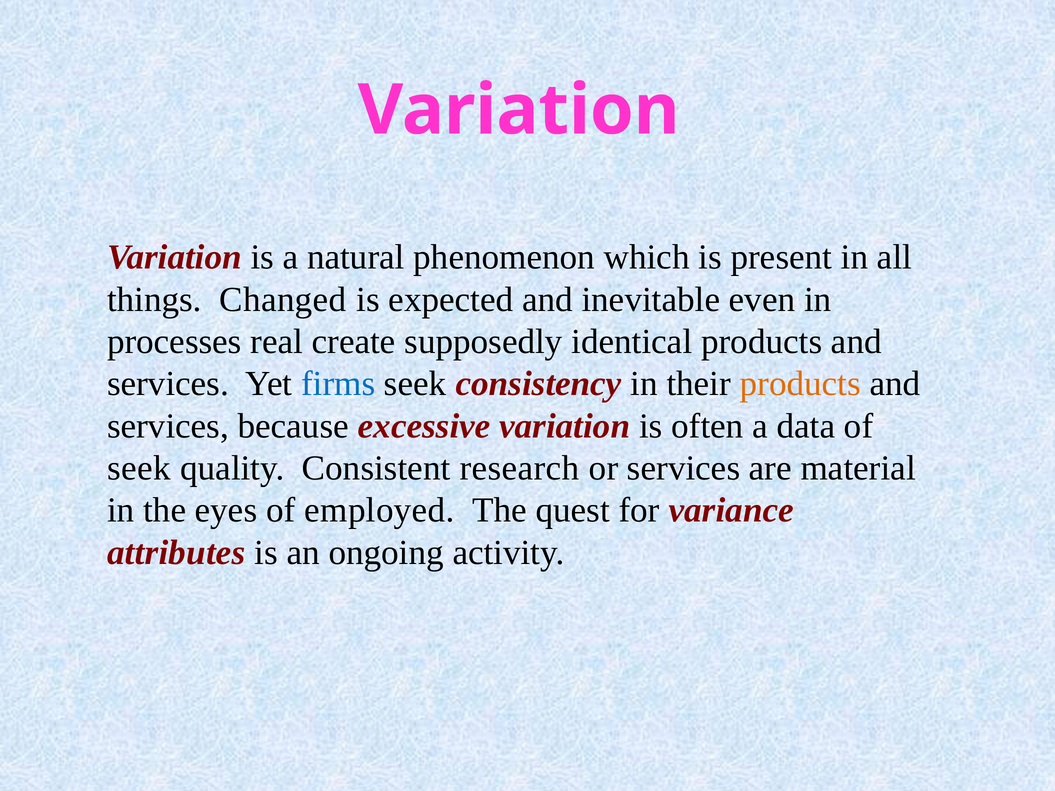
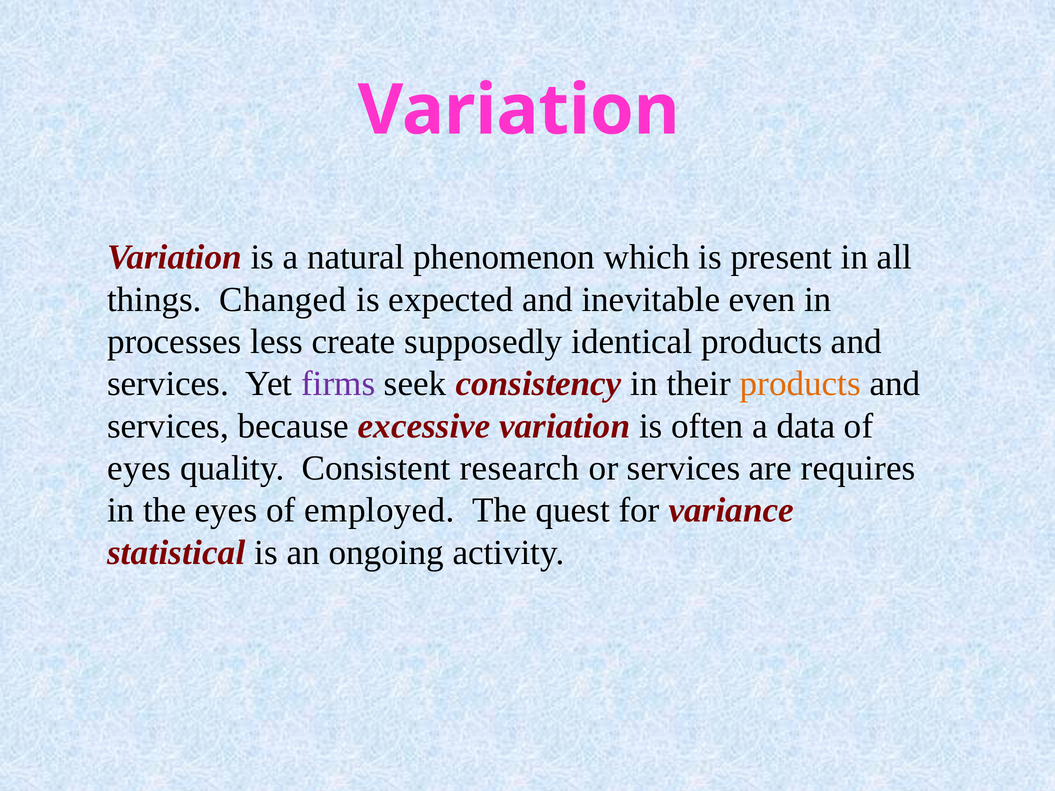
real: real -> less
firms colour: blue -> purple
seek at (139, 468): seek -> eyes
material: material -> requires
attributes: attributes -> statistical
